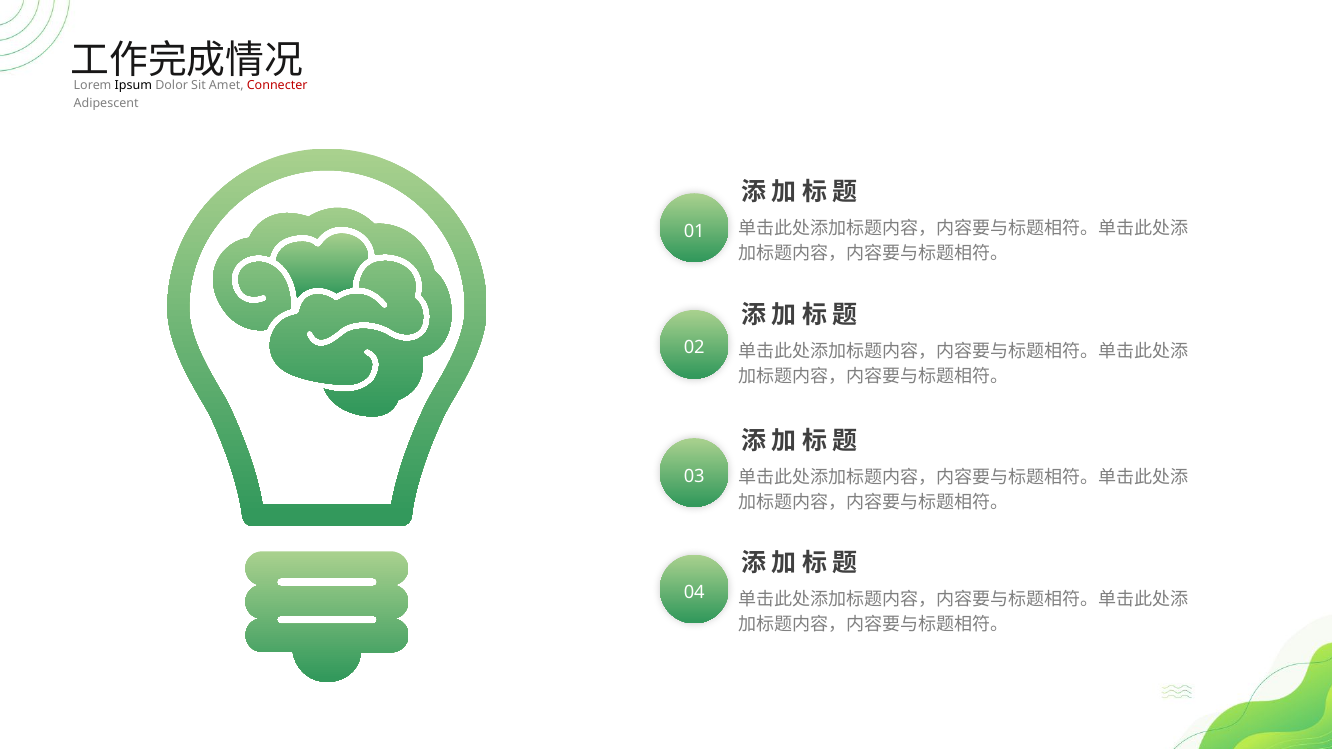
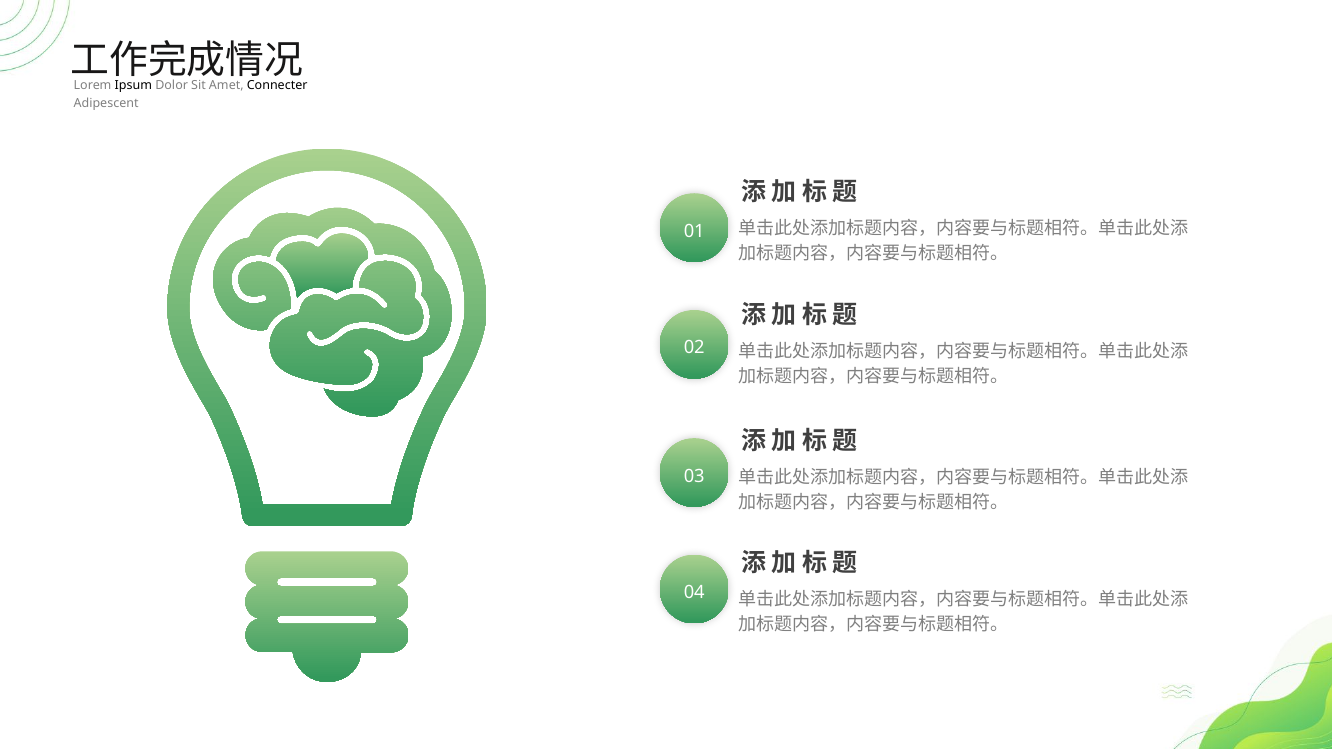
Connecter colour: red -> black
